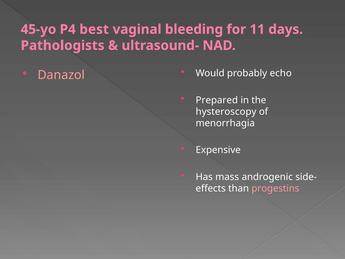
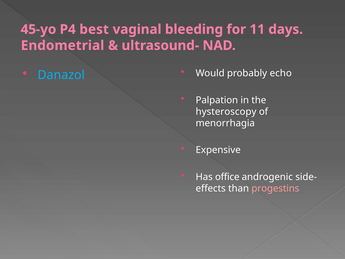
Pathologists: Pathologists -> Endometrial
Danazol colour: pink -> light blue
Prepared: Prepared -> Palpation
mass: mass -> office
